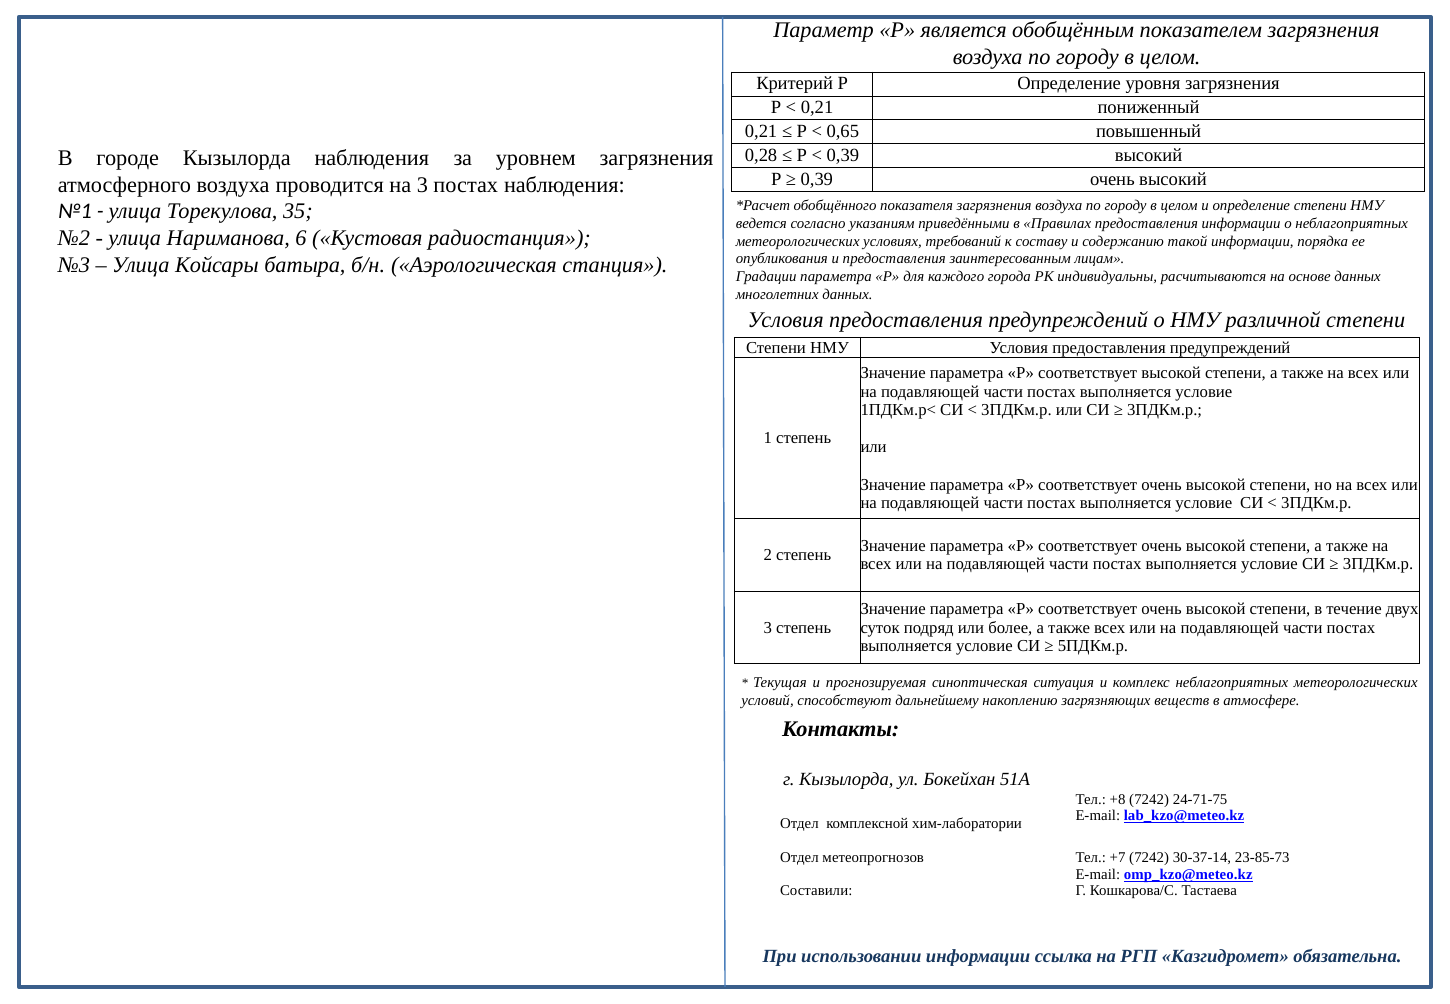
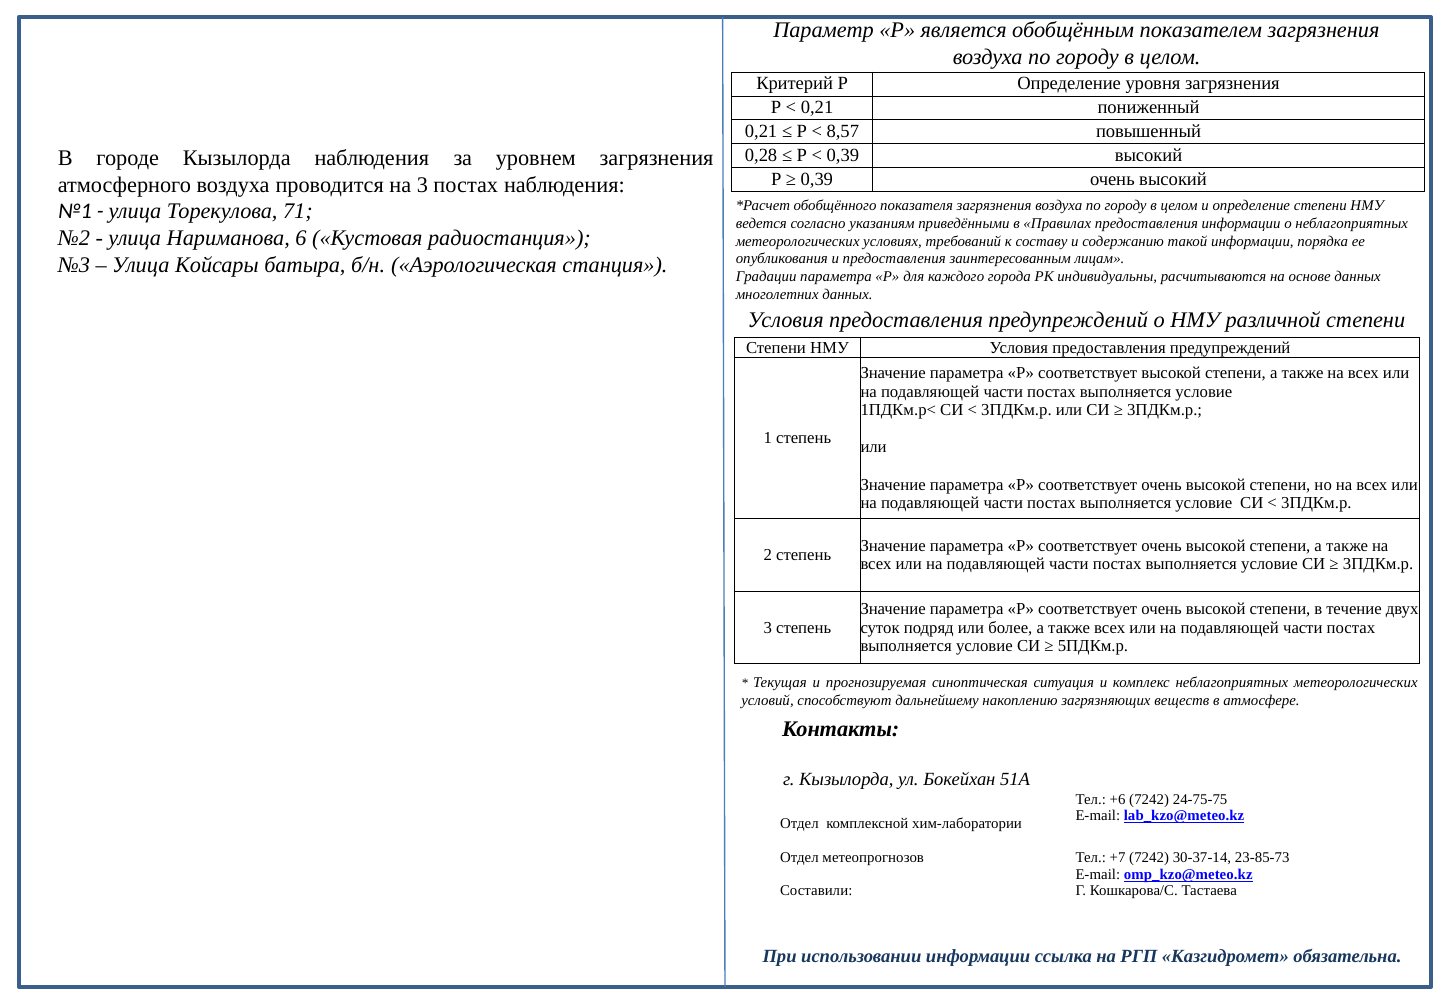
0,65: 0,65 -> 8,57
35: 35 -> 71
+8: +8 -> +6
24-71-75: 24-71-75 -> 24-75-75
